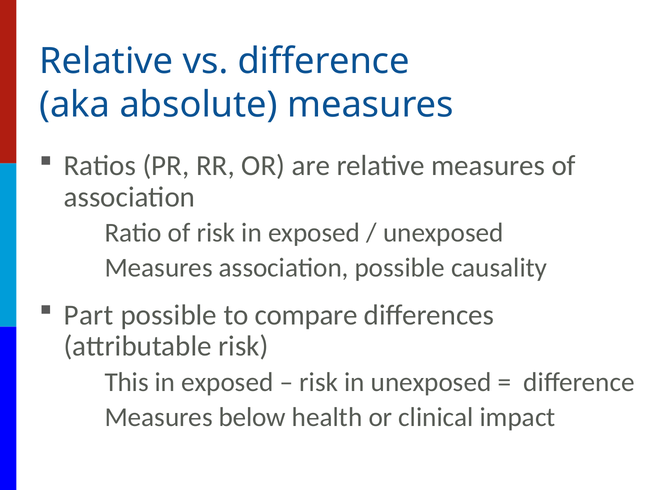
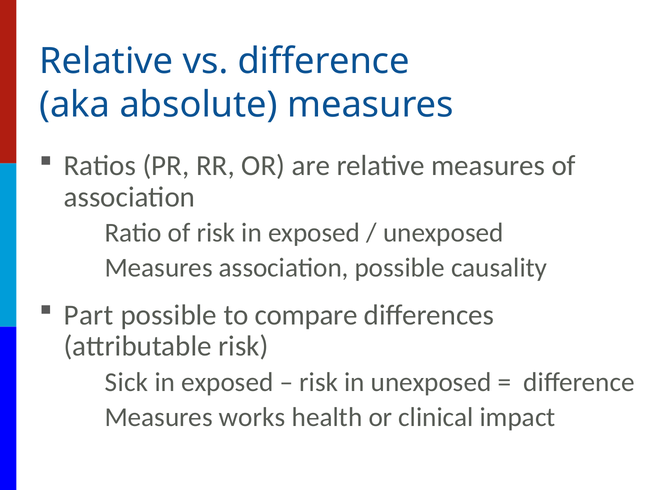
This: This -> Sick
below: below -> works
